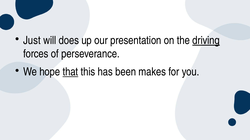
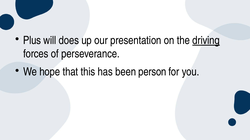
Just: Just -> Plus
that underline: present -> none
makes: makes -> person
